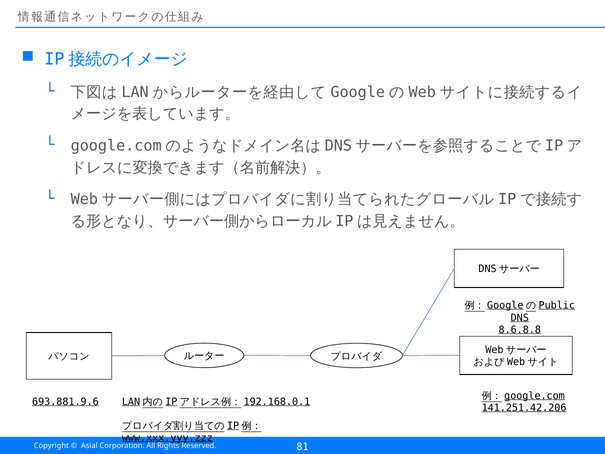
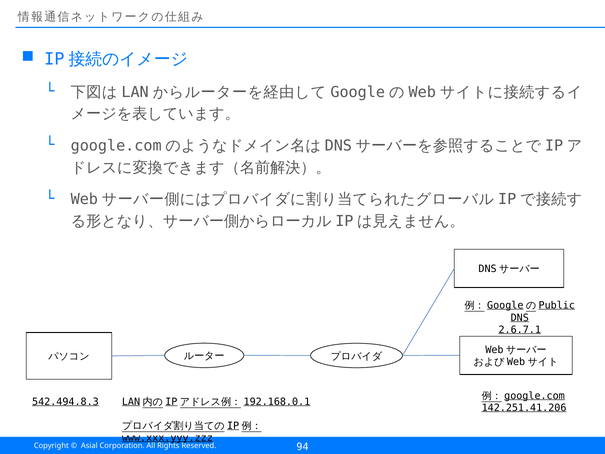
8.6.8.8: 8.6.8.8 -> 2.6.7.1
693.881.9.6: 693.881.9.6 -> 542.494.8.3
141.251.42.206: 141.251.42.206 -> 142.251.41.206
81: 81 -> 94
